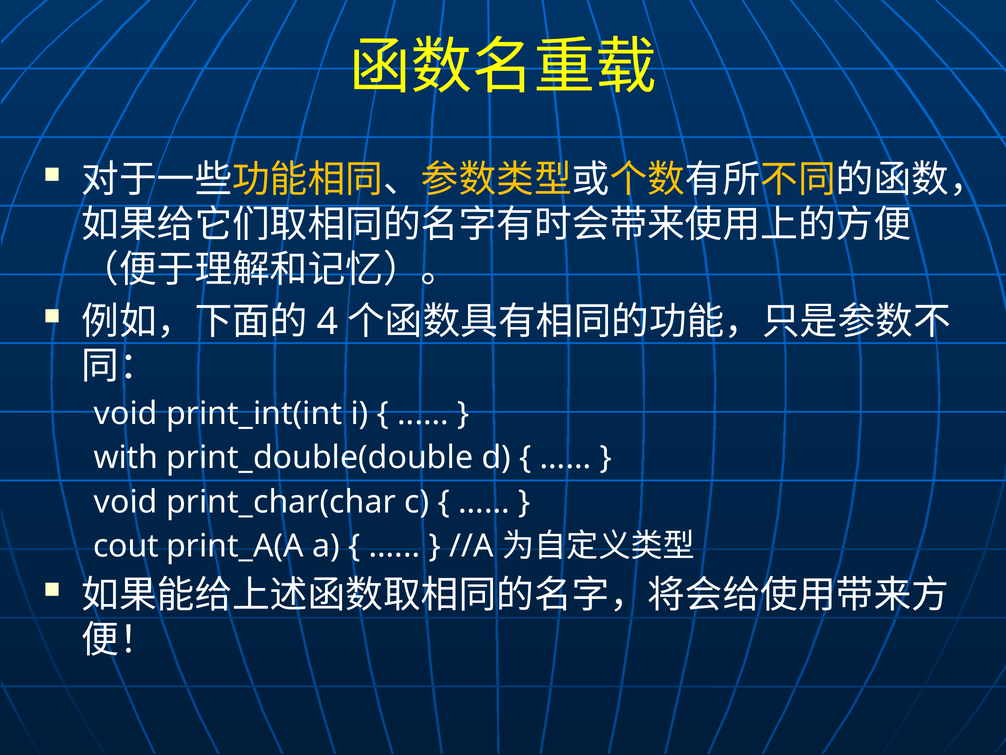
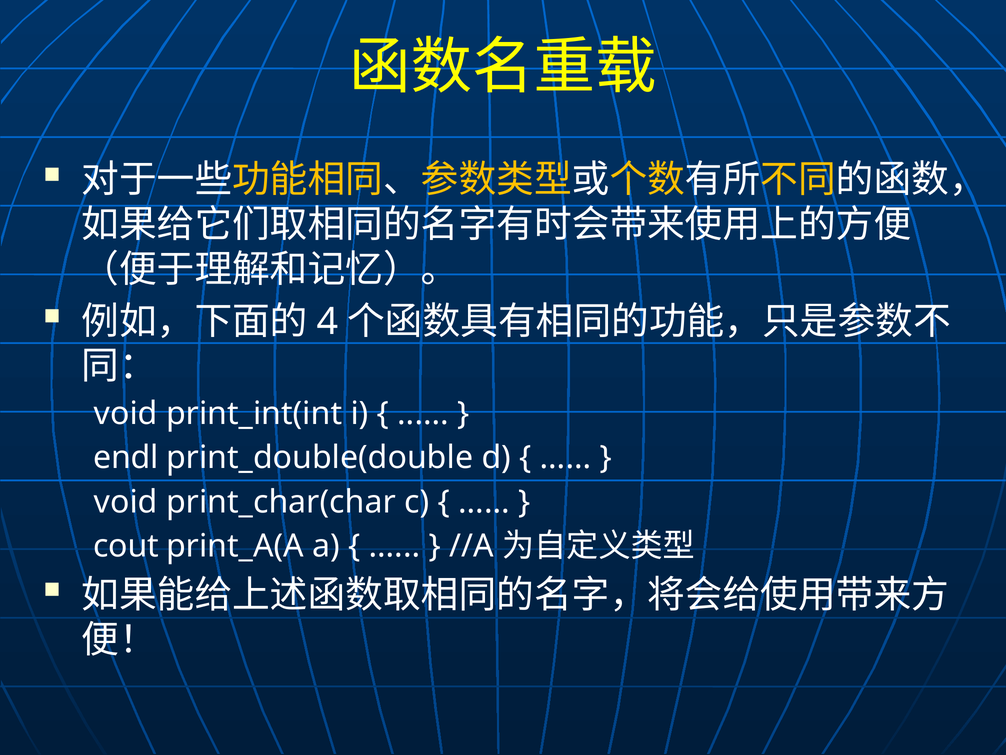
with: with -> endl
